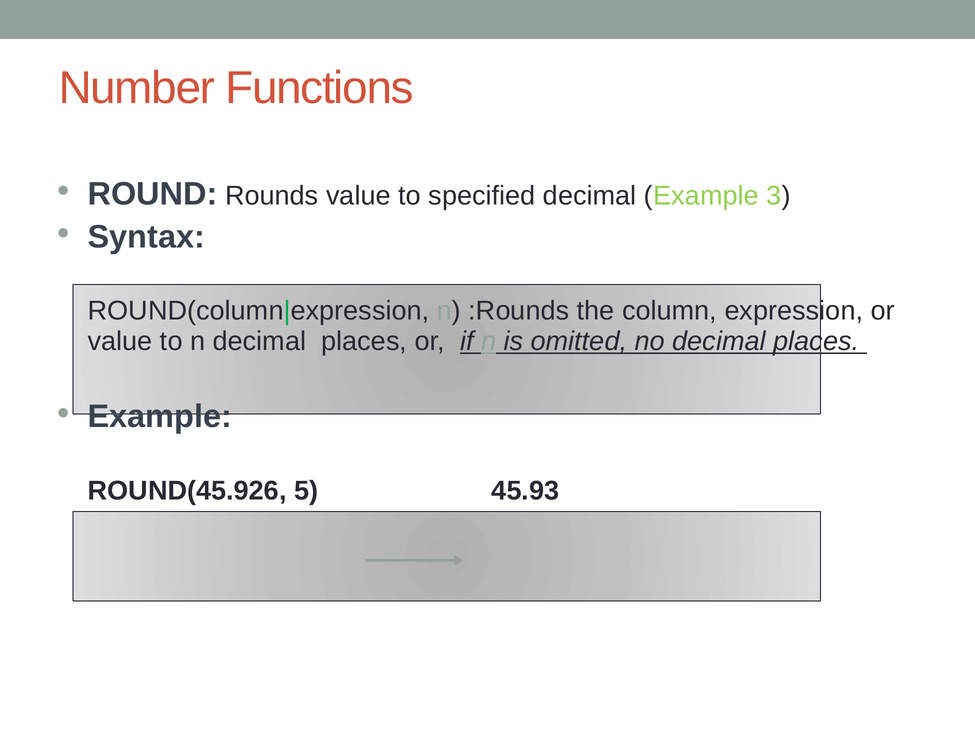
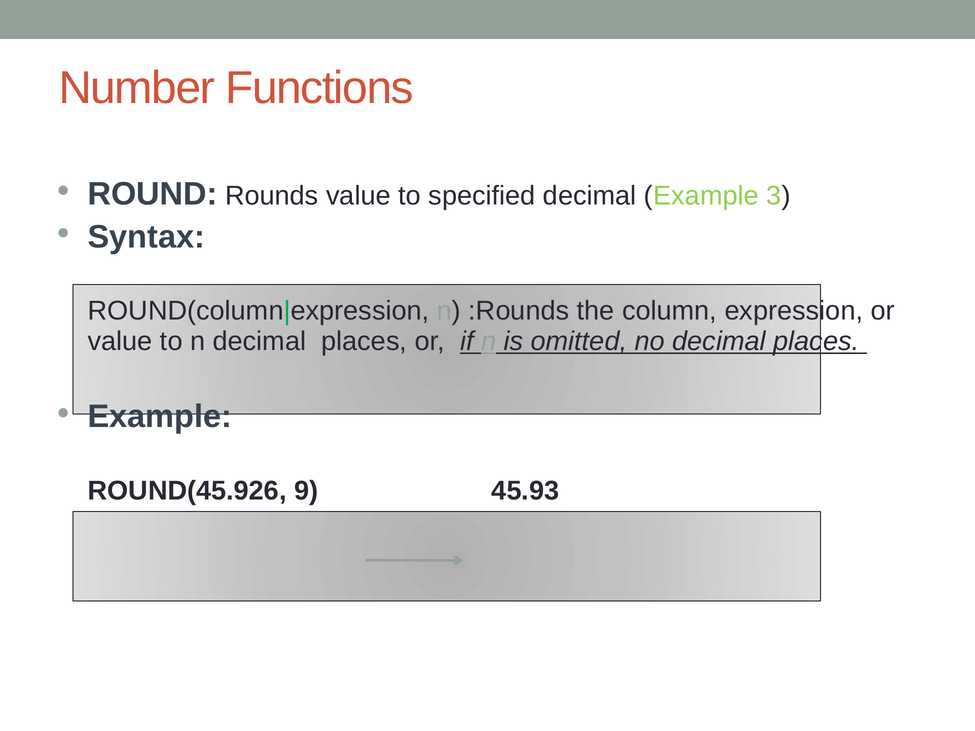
5: 5 -> 9
